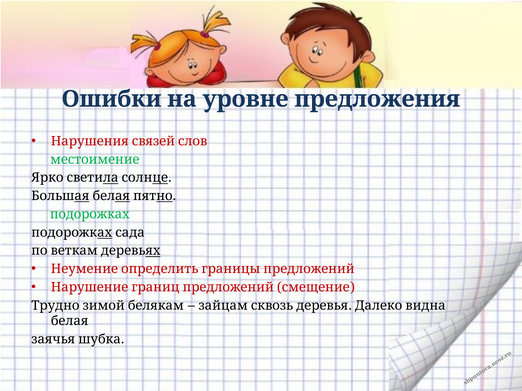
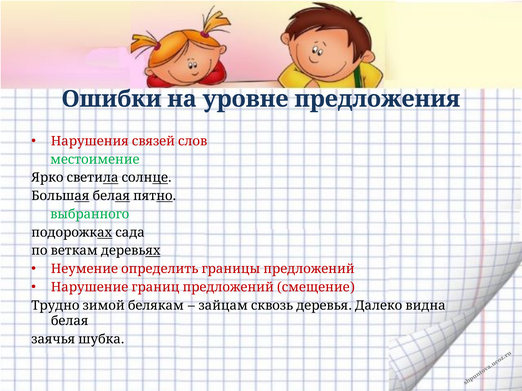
подорожках at (90, 214): подорожках -> выбранного
